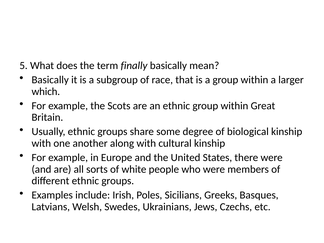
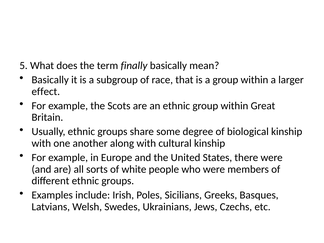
which: which -> effect
